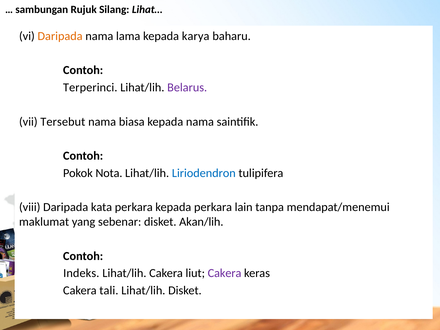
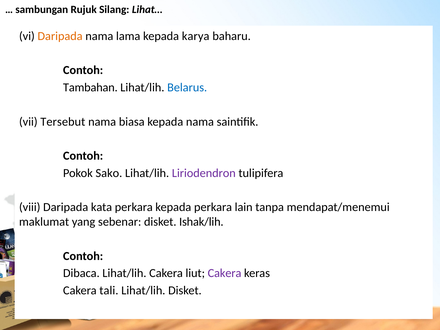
Terperinci: Terperinci -> Tambahan
Belarus colour: purple -> blue
Nota: Nota -> Sako
Liriodendron colour: blue -> purple
Akan/lih: Akan/lih -> Ishak/lih
Indeks: Indeks -> Dibaca
